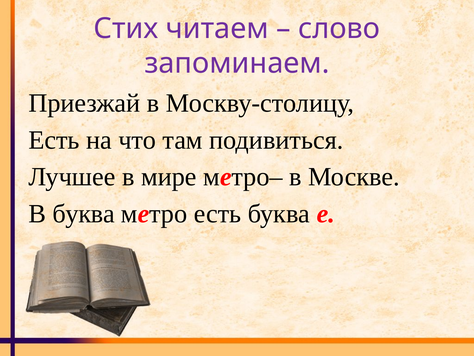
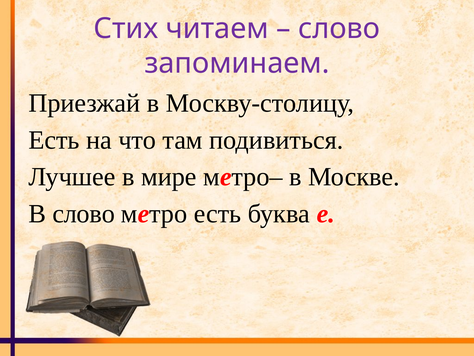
В буква: буква -> слово
